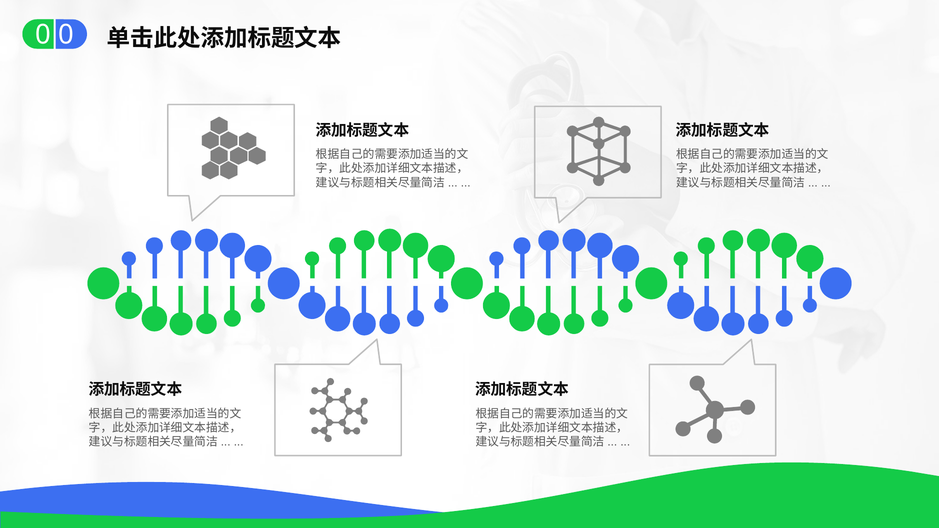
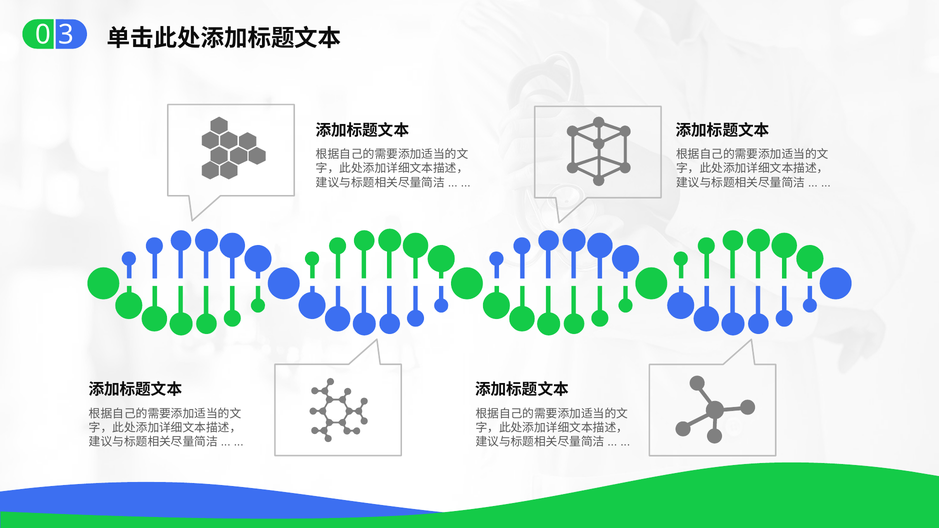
0 0: 0 -> 3
